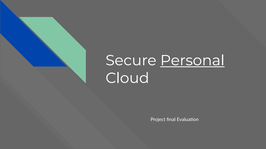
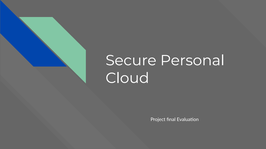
Personal underline: present -> none
